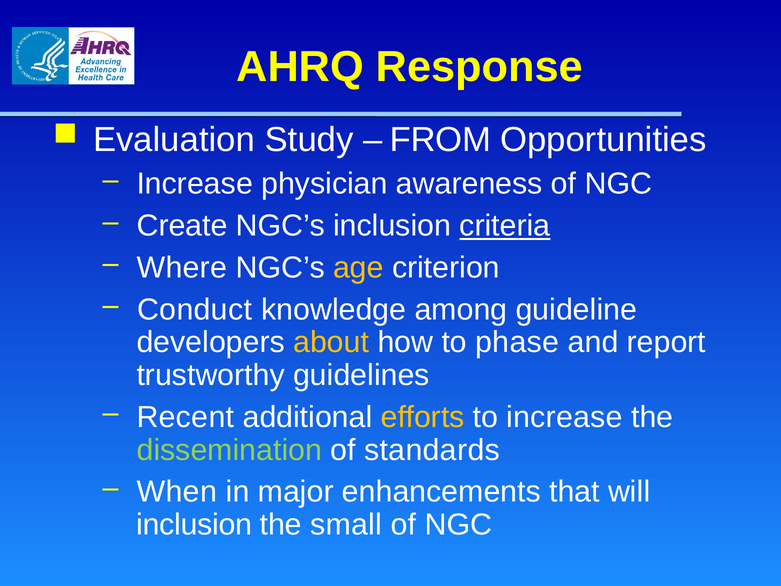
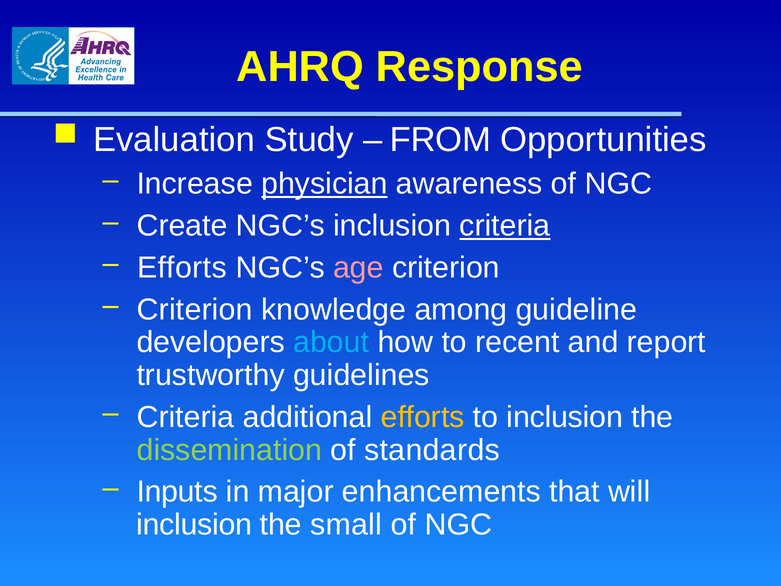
physician underline: none -> present
Where at (182, 268): Where -> Efforts
age colour: yellow -> pink
Conduct at (195, 310): Conduct -> Criterion
about colour: yellow -> light blue
phase: phase -> recent
Recent at (185, 417): Recent -> Criteria
to increase: increase -> inclusion
When: When -> Inputs
